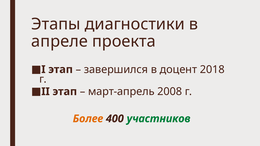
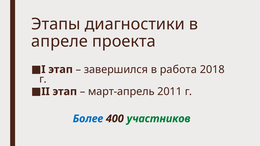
доцент: доцент -> работа
2008: 2008 -> 2011
Более colour: orange -> blue
